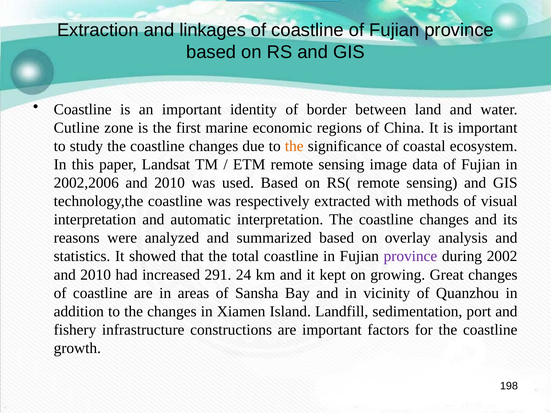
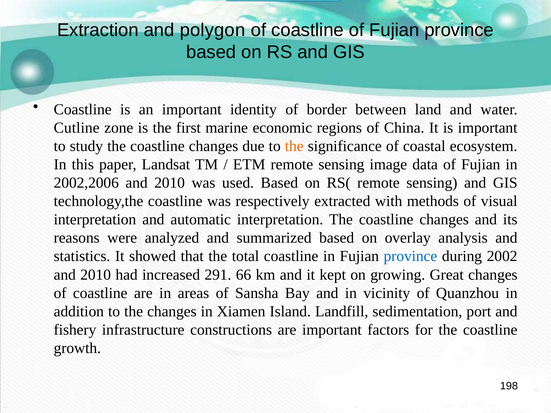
linkages: linkages -> polygon
province at (410, 256) colour: purple -> blue
24: 24 -> 66
